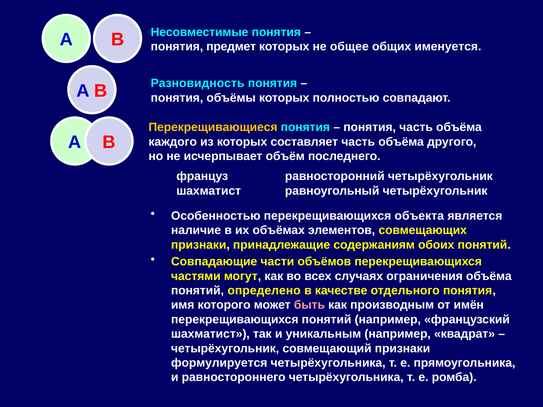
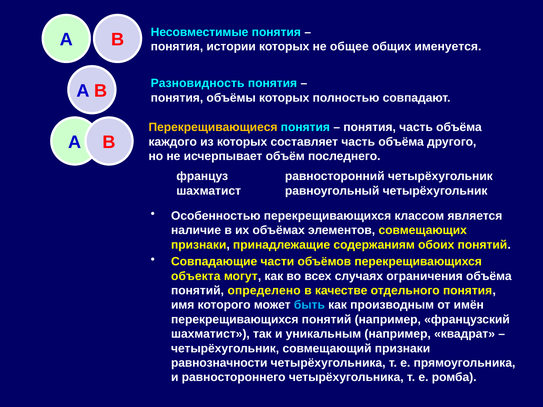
предмет: предмет -> истории
объекта: объекта -> классом
частями: частями -> объекта
быть colour: pink -> light blue
формулируется: формулируется -> равнозначности
